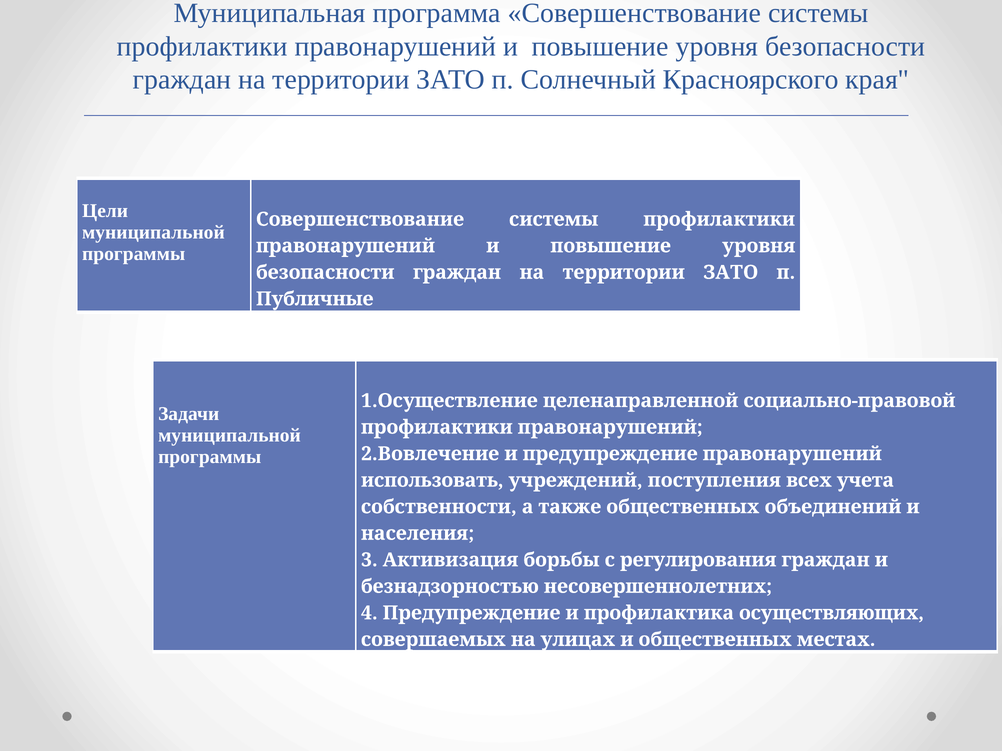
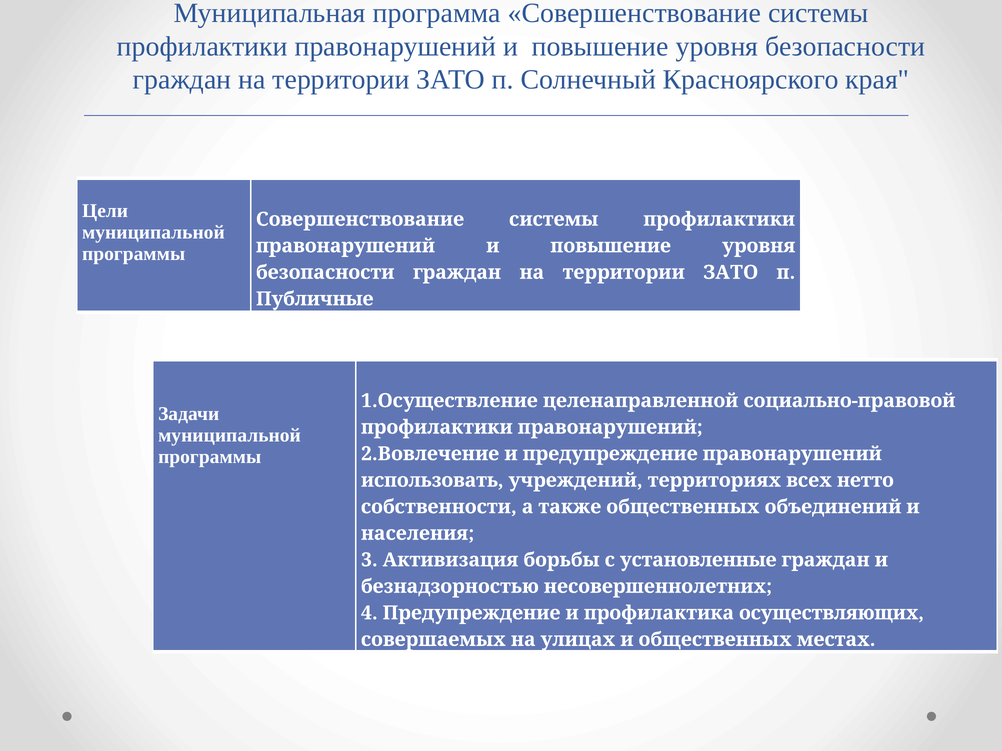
поступления: поступления -> территориях
учета: учета -> нетто
регулирования: регулирования -> установленные
